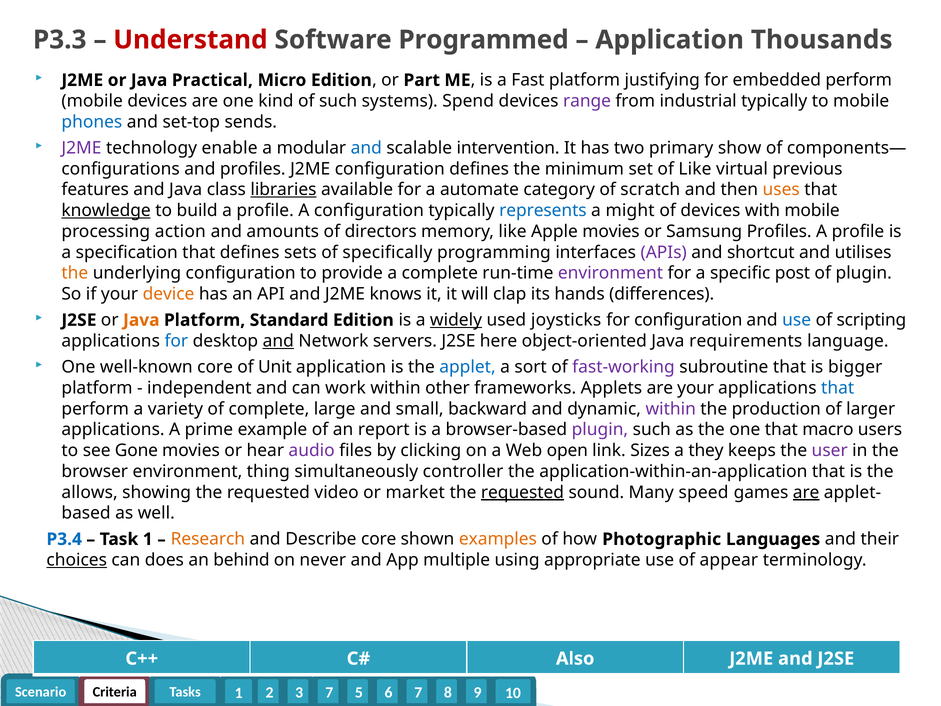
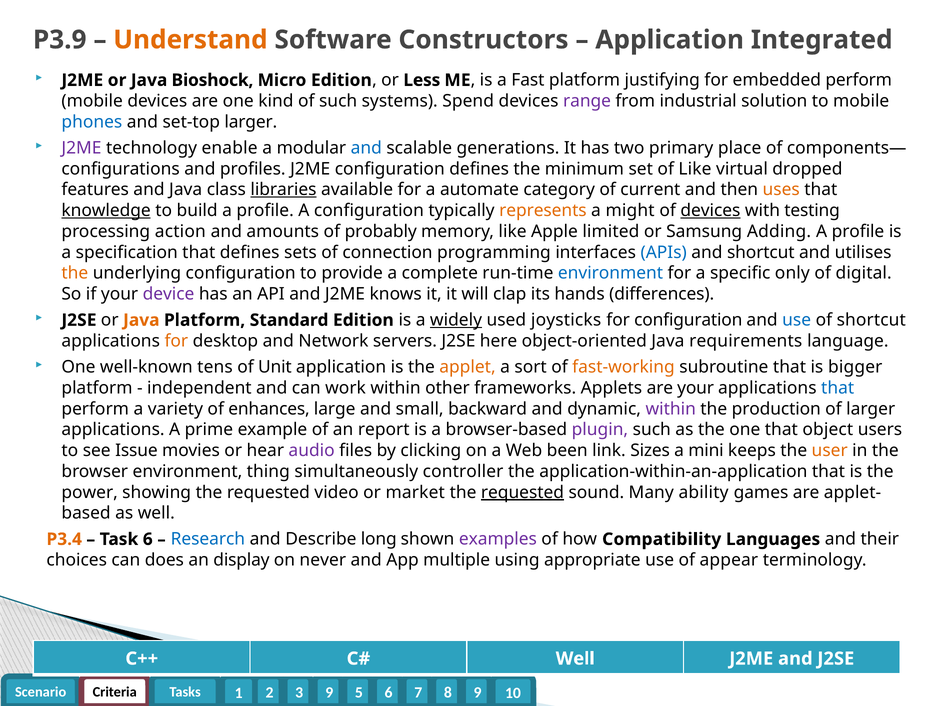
P3.3: P3.3 -> P3.9
Understand colour: red -> orange
Programmed: Programmed -> Constructors
Thousands: Thousands -> Integrated
Practical: Practical -> Bioshock
Part: Part -> Less
industrial typically: typically -> solution
set-top sends: sends -> larger
intervention: intervention -> generations
show: show -> place
previous: previous -> dropped
scratch: scratch -> current
represents colour: blue -> orange
devices at (710, 211) underline: none -> present
with mobile: mobile -> testing
directors: directors -> probably
Apple movies: movies -> limited
Samsung Profiles: Profiles -> Adding
specifically: specifically -> connection
APIs colour: purple -> blue
environment at (611, 273) colour: purple -> blue
post: post -> only
of plugin: plugin -> digital
device colour: orange -> purple
of scripting: scripting -> shortcut
for at (176, 341) colour: blue -> orange
and at (278, 341) underline: present -> none
well-known core: core -> tens
applet colour: blue -> orange
fast-working colour: purple -> orange
of complete: complete -> enhances
macro: macro -> object
Gone: Gone -> Issue
open: open -> been
they: they -> mini
user colour: purple -> orange
allows: allows -> power
speed: speed -> ability
are at (806, 492) underline: present -> none
P3.4 colour: blue -> orange
Task 1: 1 -> 6
Research colour: orange -> blue
Describe core: core -> long
examples colour: orange -> purple
Photographic: Photographic -> Compatibility
choices underline: present -> none
behind: behind -> display
Also at (575, 658): Also -> Well
7 at (329, 692): 7 -> 9
